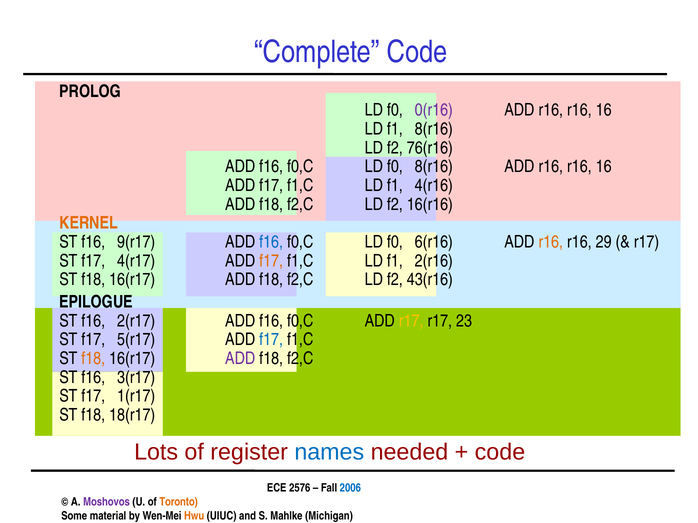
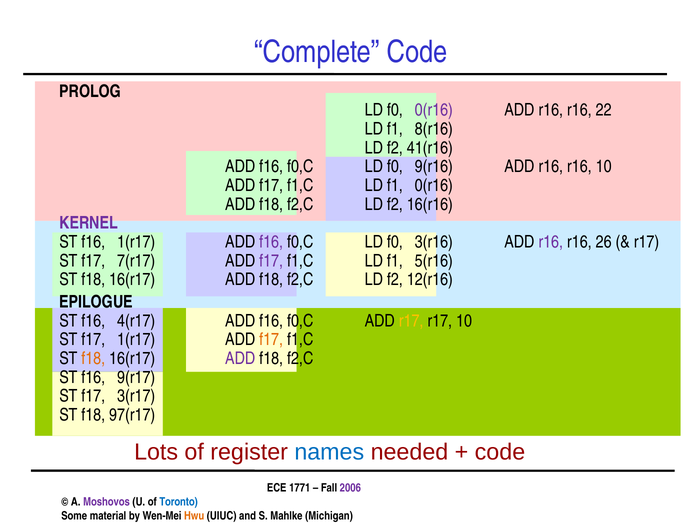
16 at (604, 110): 16 -> 22
76(r16: 76(r16 -> 41(r16
f0 8(r16: 8(r16 -> 9(r16
16 at (604, 167): 16 -> 10
f1 4(r16: 4(r16 -> 0(r16
KERNEL colour: orange -> purple
f16 9(r17: 9(r17 -> 1(r17
f16 at (271, 242) colour: blue -> purple
6(r16: 6(r16 -> 3(r16
r16 at (551, 242) colour: orange -> purple
29: 29 -> 26
4(r17: 4(r17 -> 7(r17
f17 at (271, 261) colour: orange -> purple
2(r16: 2(r16 -> 5(r16
43(r16: 43(r16 -> 12(r16
2(r17: 2(r17 -> 4(r17
r17 23: 23 -> 10
f17 5(r17: 5(r17 -> 1(r17
f17 at (271, 340) colour: blue -> orange
3(r17: 3(r17 -> 9(r17
1(r17: 1(r17 -> 3(r17
18(r17: 18(r17 -> 97(r17
2576: 2576 -> 1771
2006 colour: blue -> purple
Toronto colour: orange -> blue
